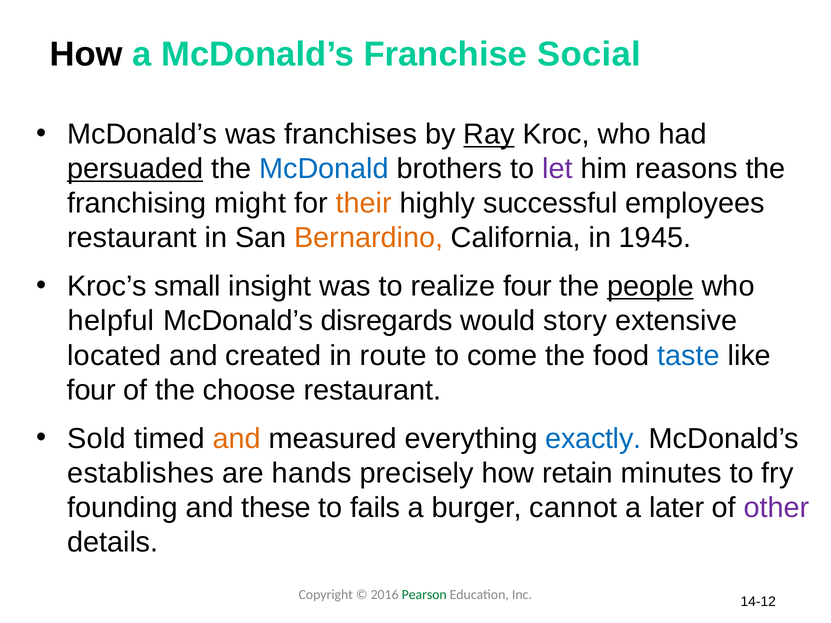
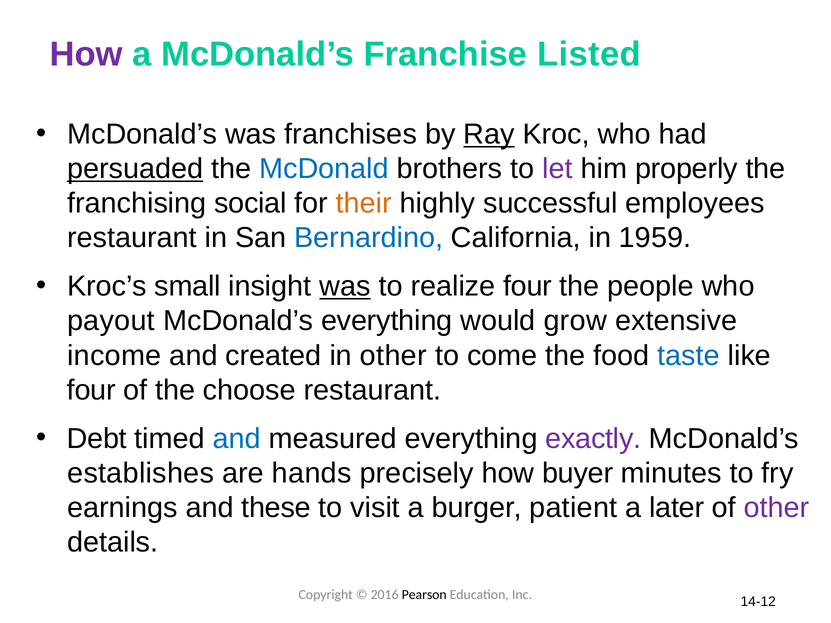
How at (86, 54) colour: black -> purple
Social: Social -> Listed
reasons: reasons -> properly
might: might -> social
Bernardino colour: orange -> blue
1945: 1945 -> 1959
was at (345, 286) underline: none -> present
people underline: present -> none
helpful: helpful -> payout
McDonald’s disregards: disregards -> everything
story: story -> grow
located: located -> income
in route: route -> other
Sold: Sold -> Debt
and at (237, 439) colour: orange -> blue
exactly colour: blue -> purple
retain: retain -> buyer
founding: founding -> earnings
fails: fails -> visit
cannot: cannot -> patient
Pearson colour: green -> black
